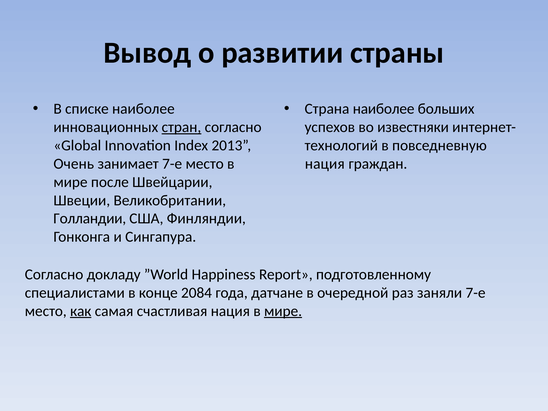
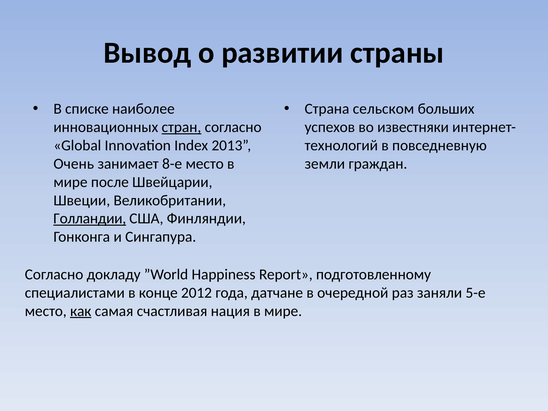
Страна наиболее: наиболее -> сельском
занимает 7-е: 7-е -> 8-е
нация at (325, 164): нация -> земли
Голландии underline: none -> present
2084: 2084 -> 2012
заняли 7-е: 7-е -> 5-е
мире at (283, 311) underline: present -> none
